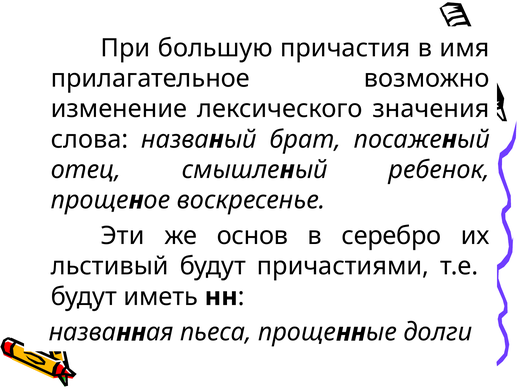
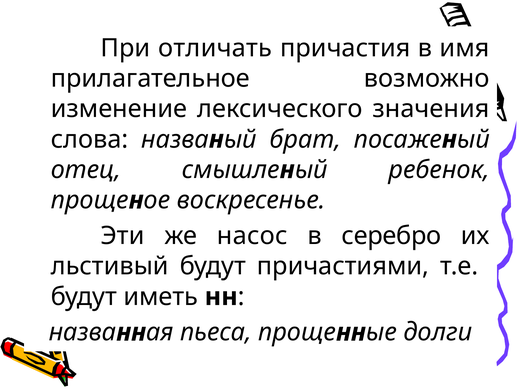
большую: большую -> отличать
основ: основ -> насос
